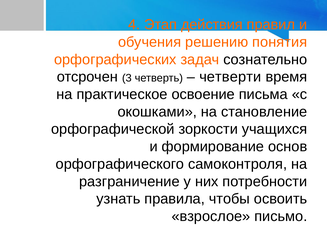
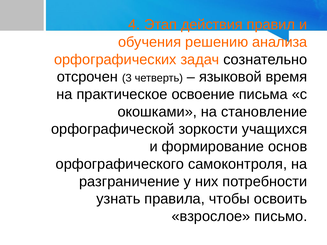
понятия: понятия -> анализа
четверти: четверти -> языковой
